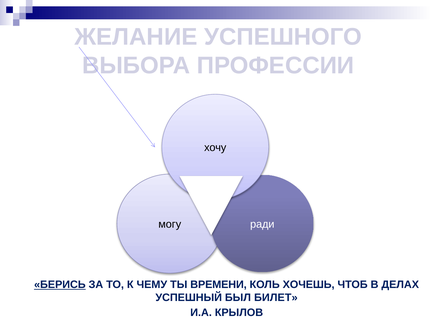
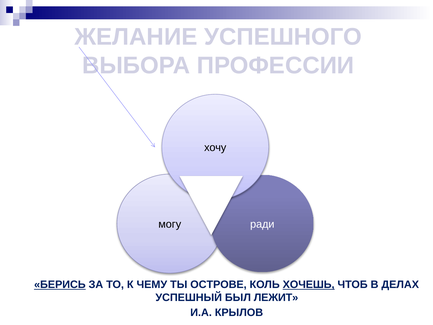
ВРЕМЕНИ: ВРЕМЕНИ -> ОСТРОВЕ
ХОЧЕШЬ underline: none -> present
БИЛЕТ: БИЛЕТ -> ЛЕЖИТ
